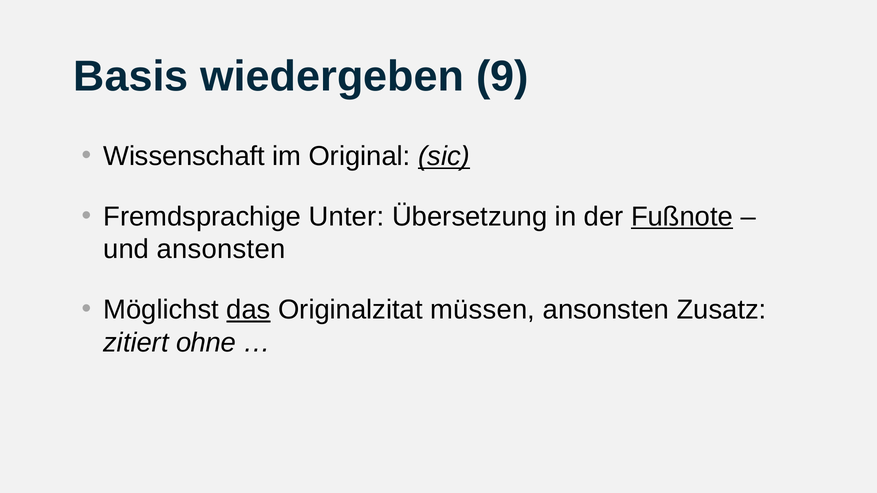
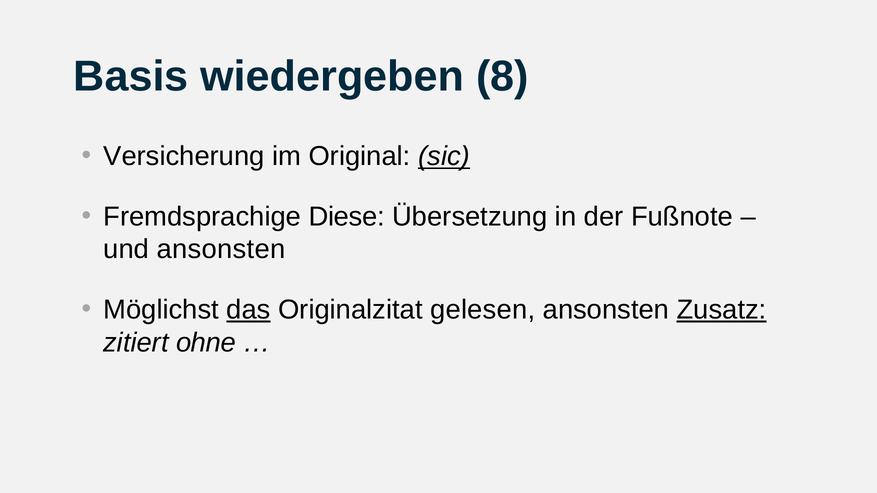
9: 9 -> 8
Wissenschaft: Wissenschaft -> Versicherung
Unter: Unter -> Diese
Fußnote underline: present -> none
müssen: müssen -> gelesen
Zusatz underline: none -> present
